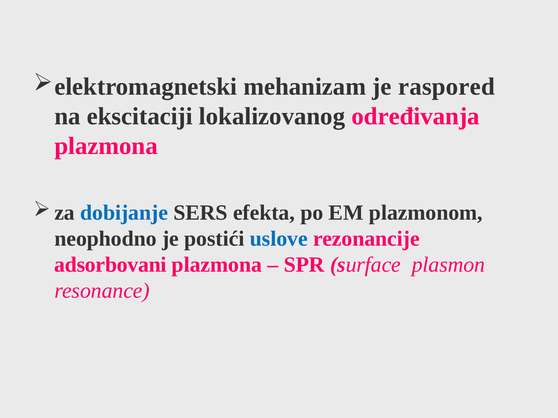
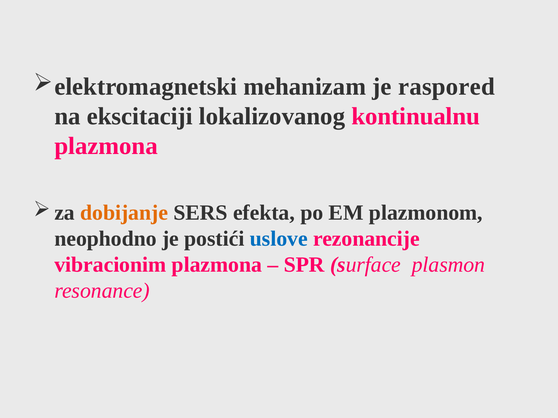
određivanja: određivanja -> kontinualnu
dobijanje colour: blue -> orange
adsorbovani: adsorbovani -> vibracionim
